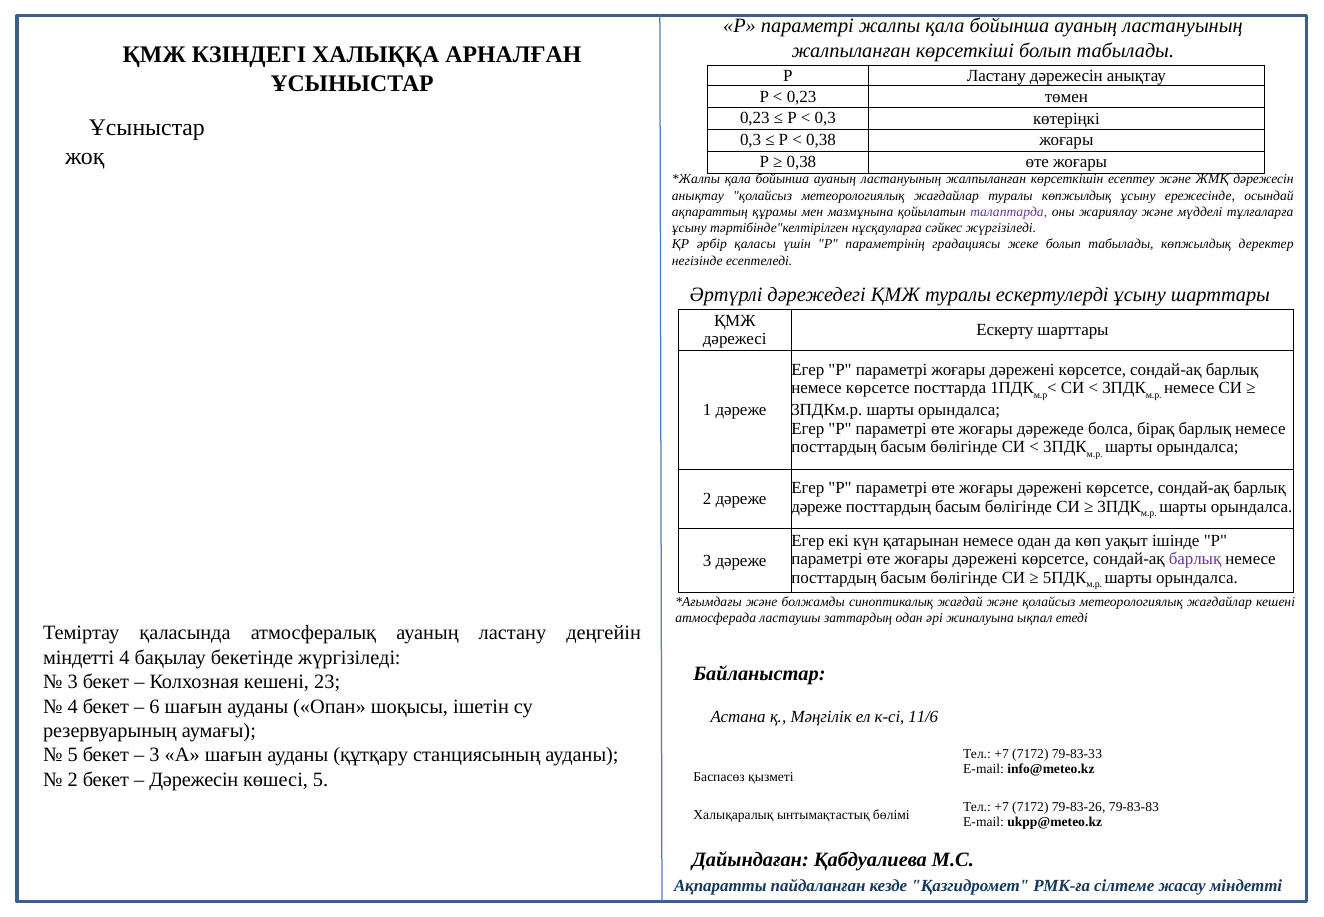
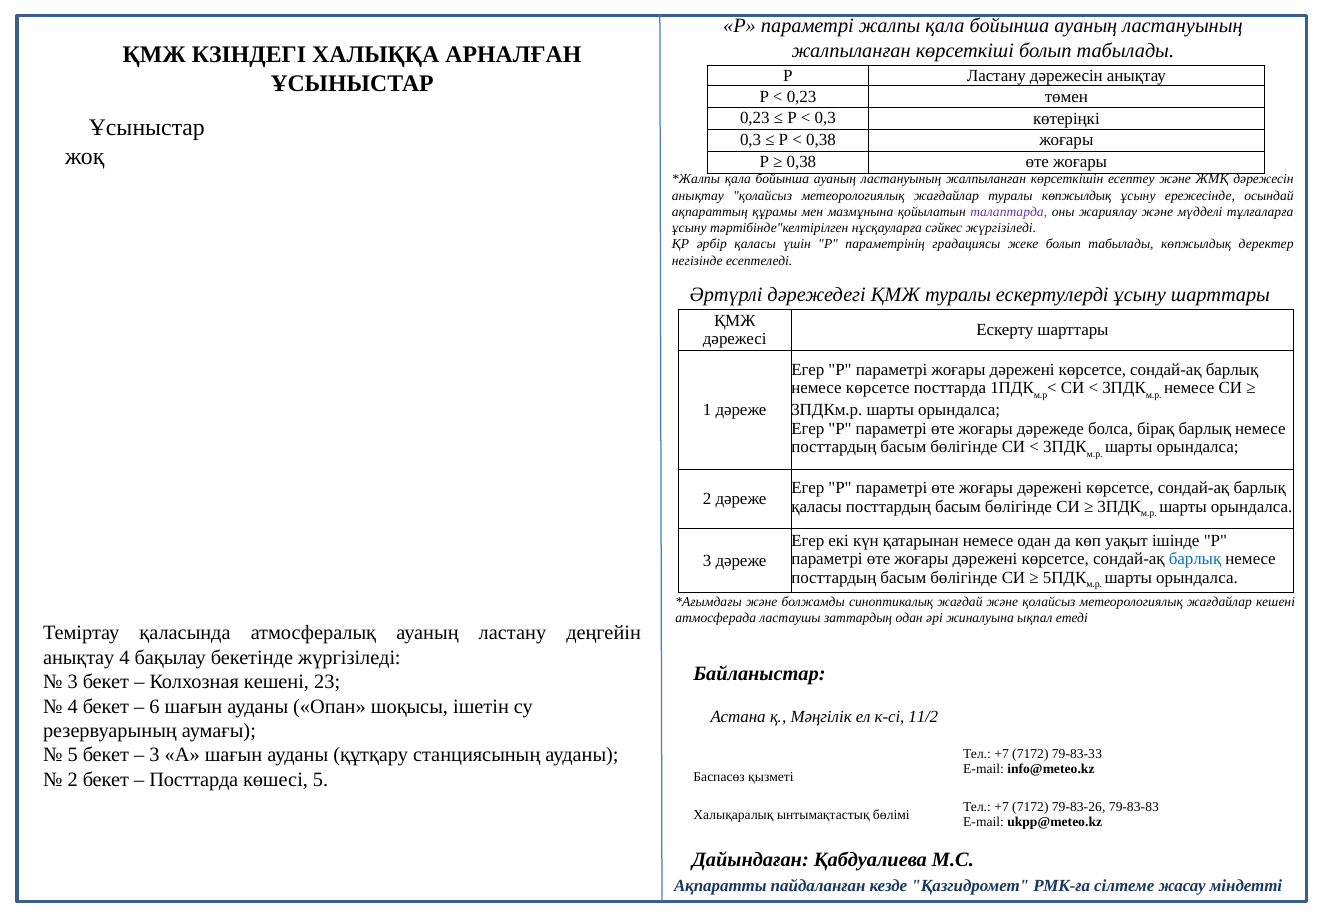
дәреже at (817, 507): дәреже -> қаласы
барлық at (1195, 559) colour: purple -> blue
міндетті at (79, 657): міндетті -> анықтау
11/6: 11/6 -> 11/2
Дәрежесін at (194, 779): Дәрежесін -> Посттарда
